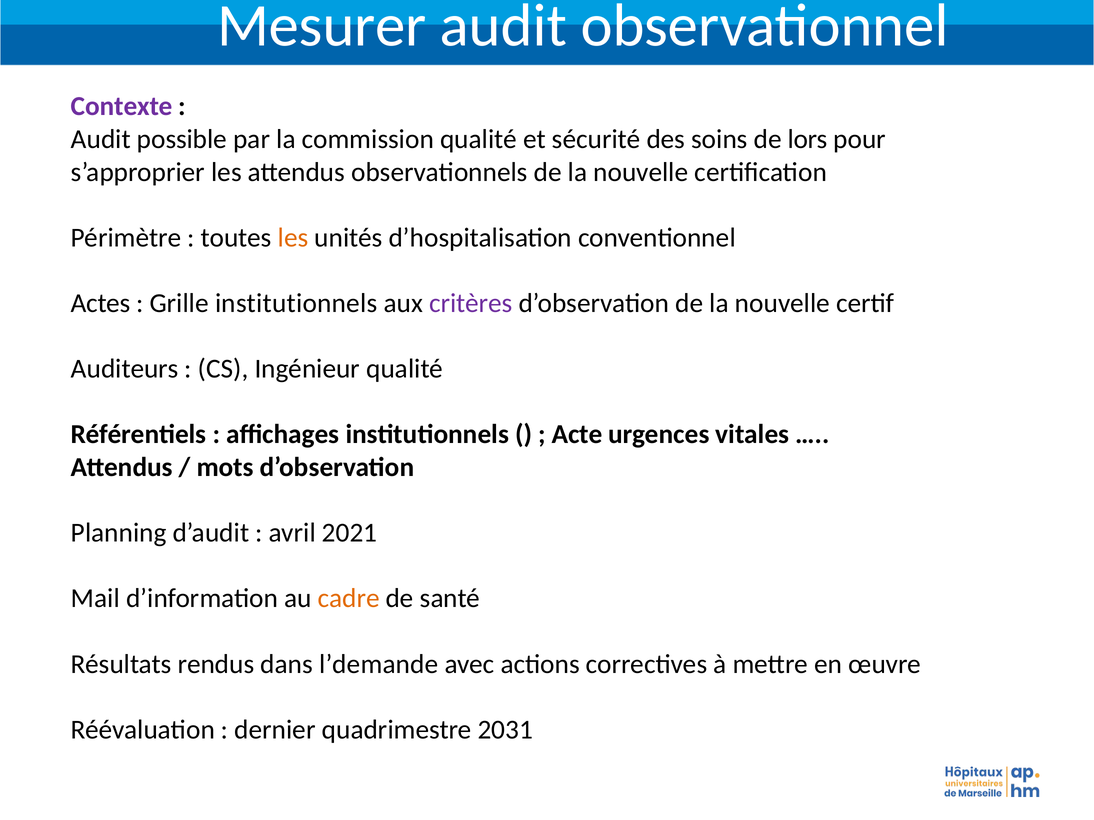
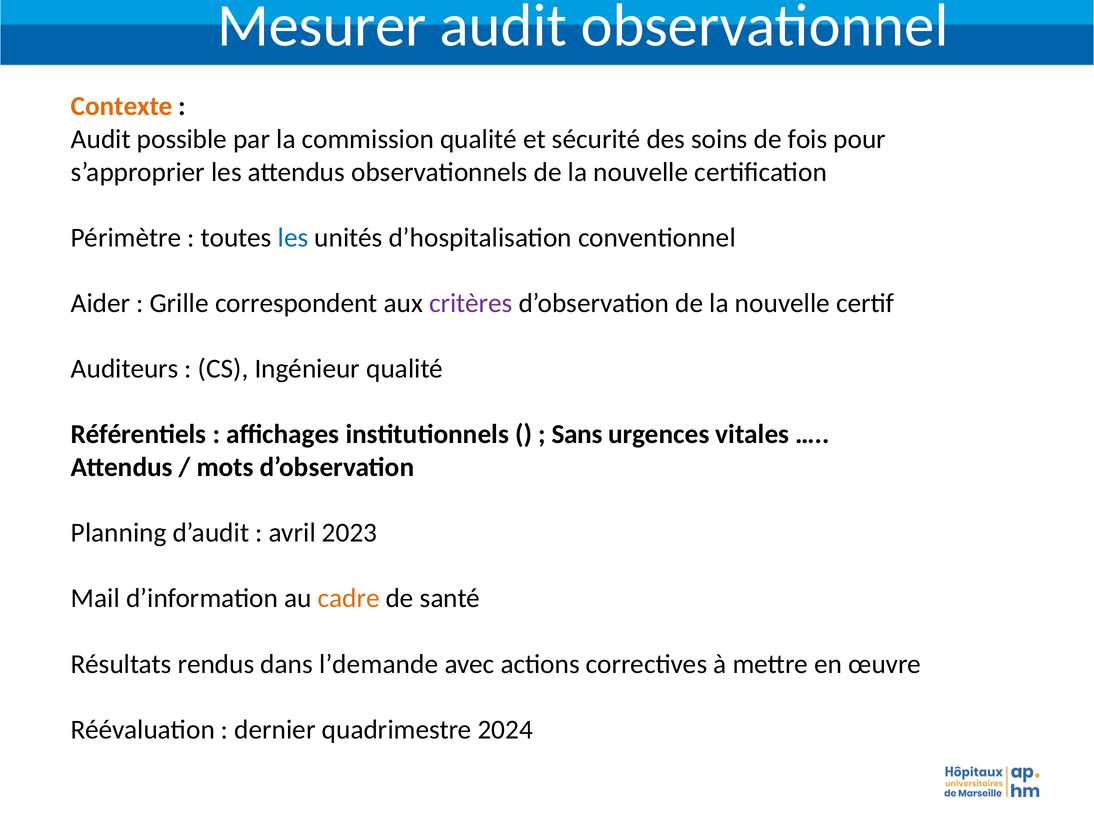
Contexte colour: purple -> orange
lors: lors -> fois
les at (293, 238) colour: orange -> blue
Actes: Actes -> Aider
Grille institutionnels: institutionnels -> correspondent
Acte: Acte -> Sans
2021: 2021 -> 2023
2031: 2031 -> 2024
